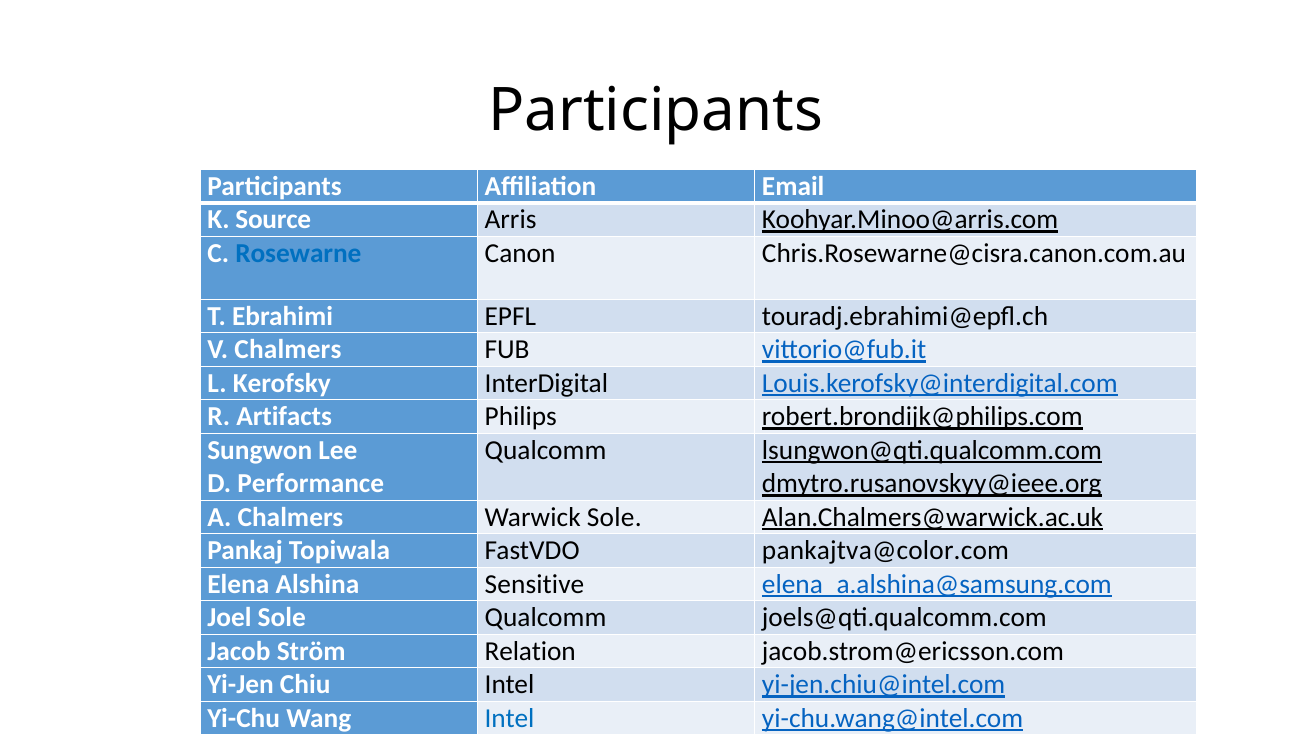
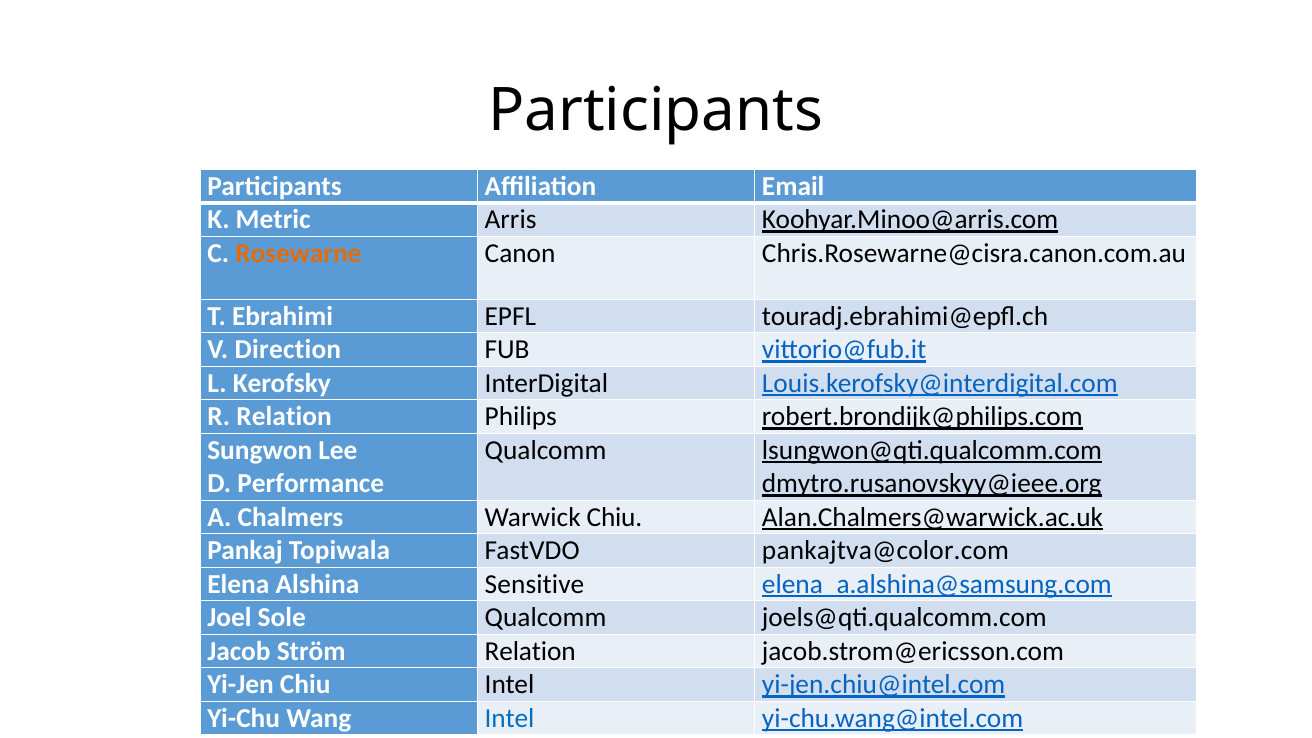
Source: Source -> Metric
Rosewarne colour: blue -> orange
V Chalmers: Chalmers -> Direction
R Artifacts: Artifacts -> Relation
Warwick Sole: Sole -> Chiu
